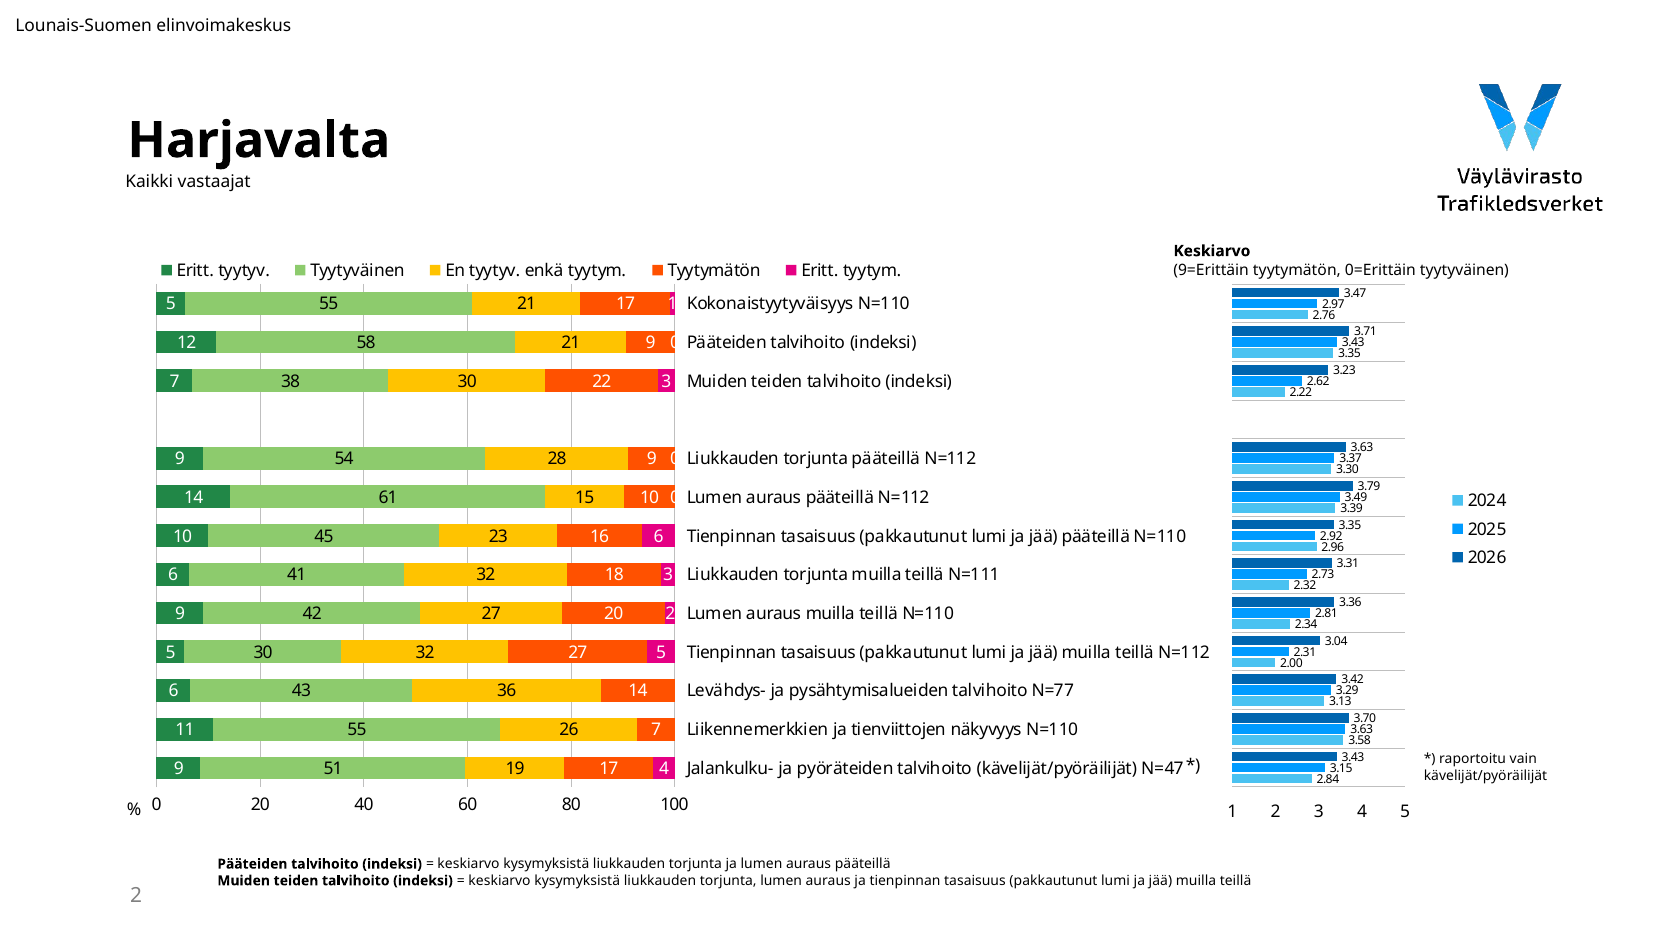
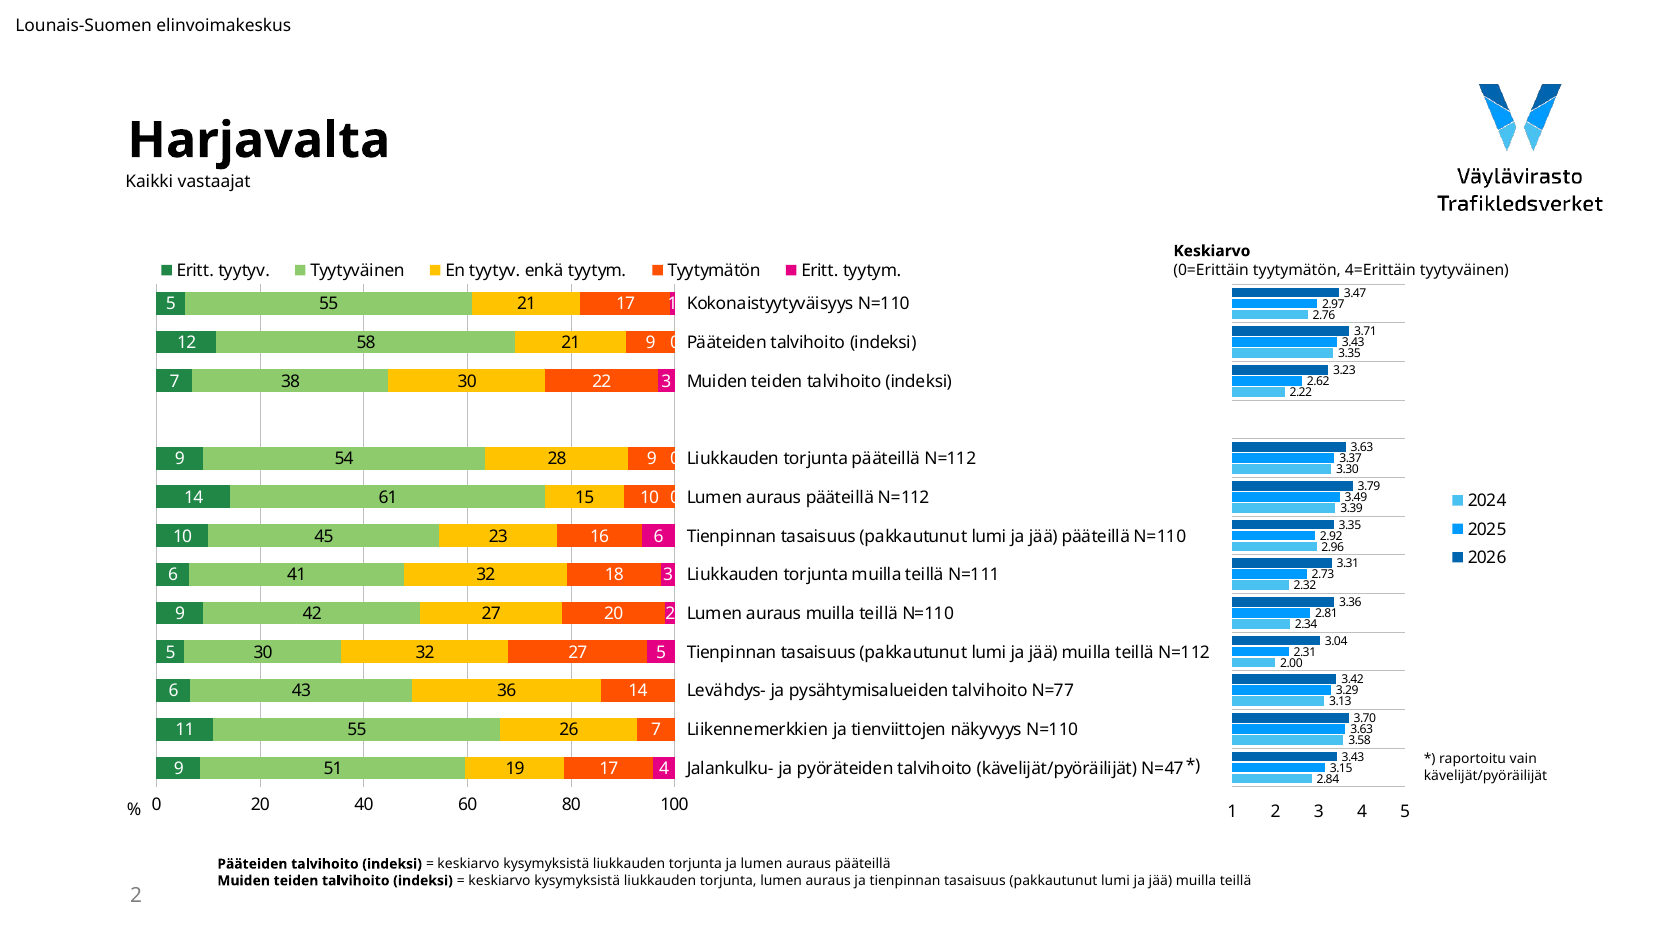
9=Erittäin: 9=Erittäin -> 0=Erittäin
0=Erittäin: 0=Erittäin -> 4=Erittäin
